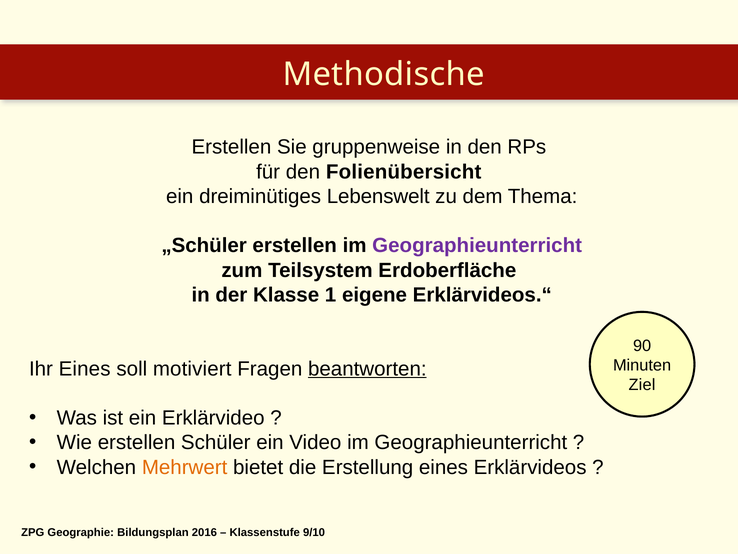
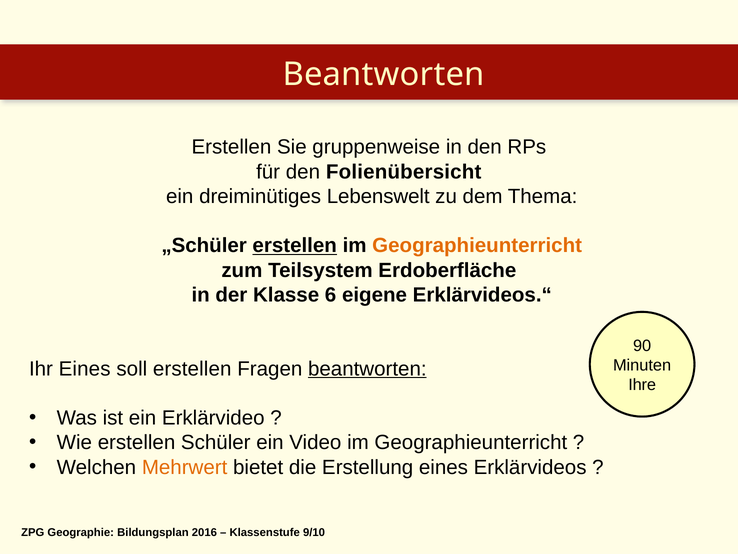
Methodische at (384, 74): Methodische -> Beantworten
erstellen at (295, 245) underline: none -> present
Geographieunterricht at (477, 245) colour: purple -> orange
1: 1 -> 6
soll motiviert: motiviert -> erstellen
Ziel: Ziel -> Ihre
